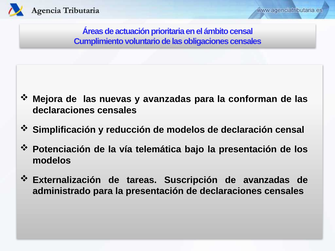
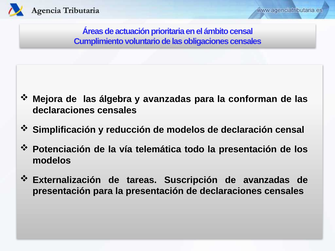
nuevas: nuevas -> álgebra
bajo: bajo -> todo
administrado at (62, 191): administrado -> presentación
